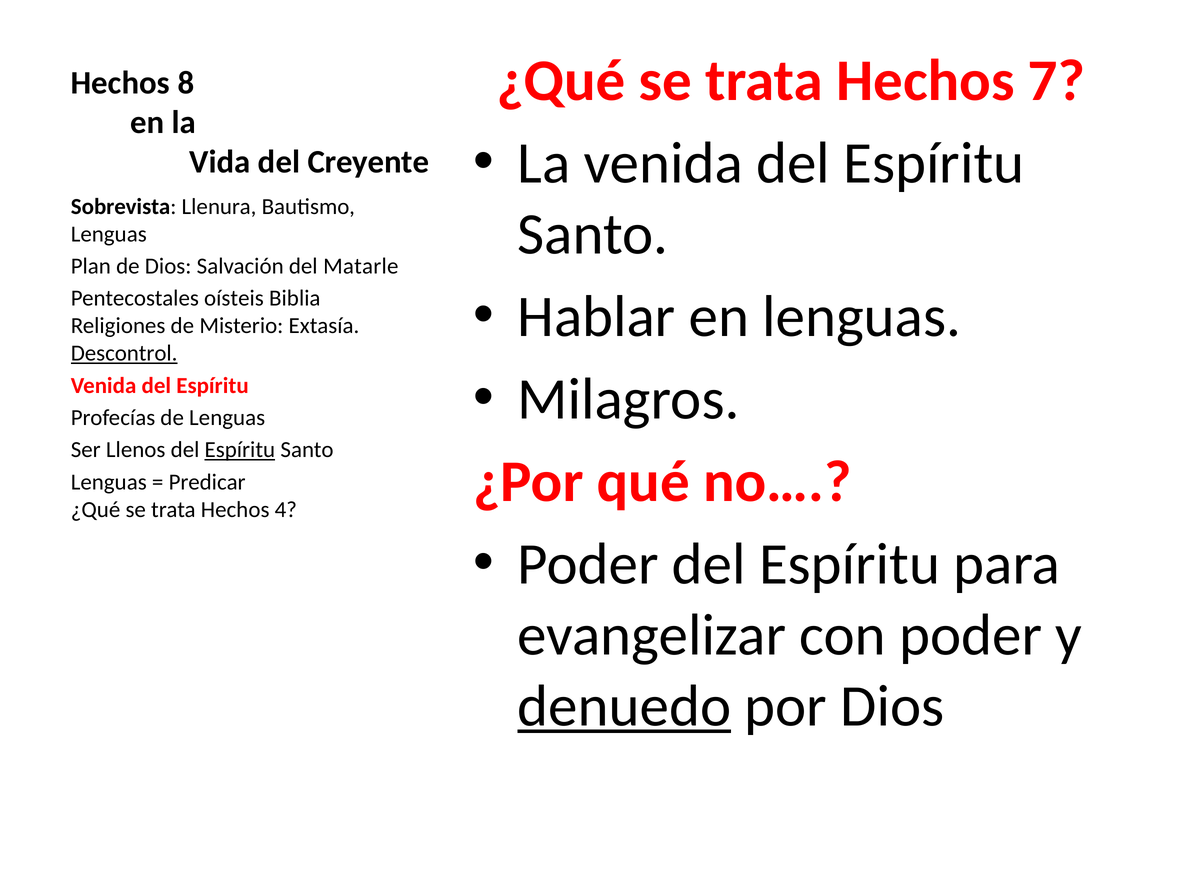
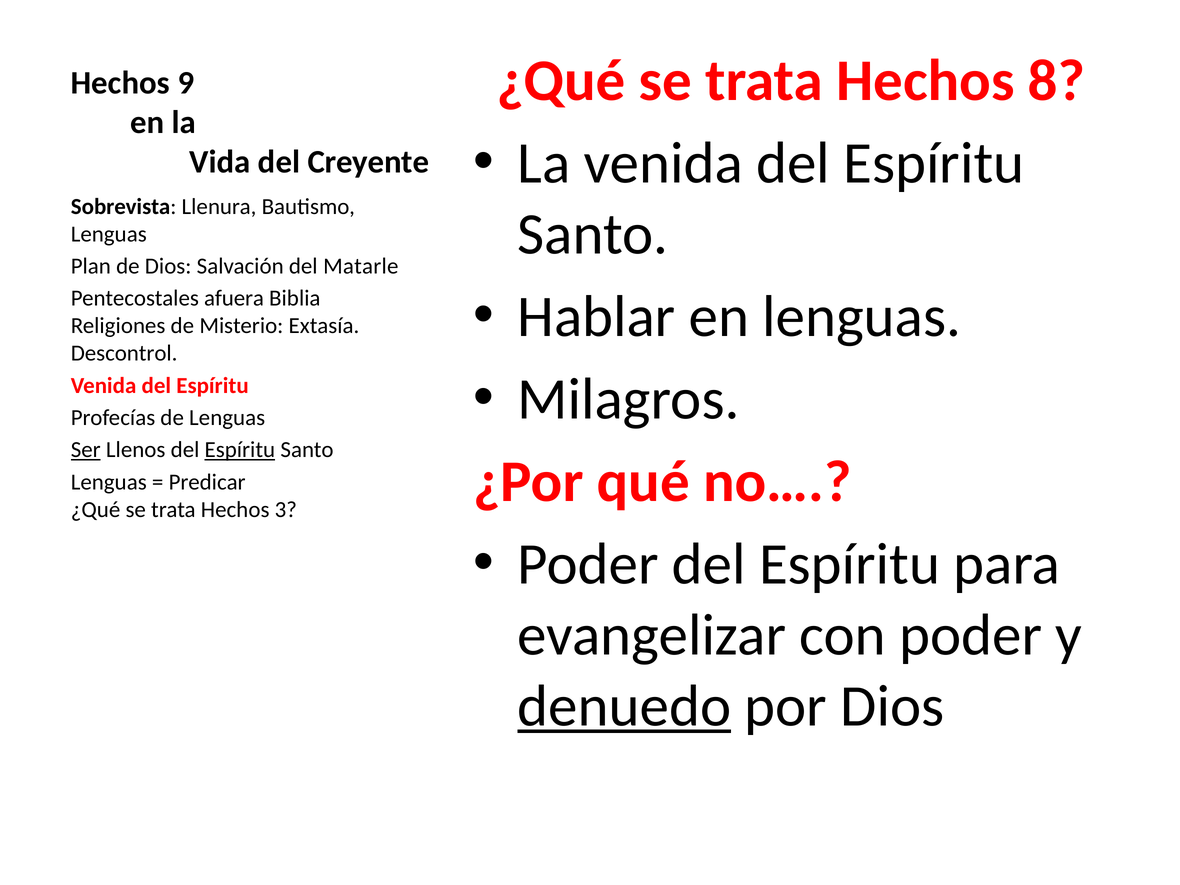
7: 7 -> 8
8: 8 -> 9
oísteis: oísteis -> afuera
Descontrol underline: present -> none
Ser underline: none -> present
4: 4 -> 3
